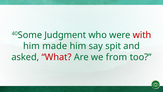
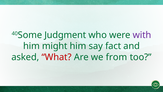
with colour: red -> purple
made: made -> might
spit: spit -> fact
